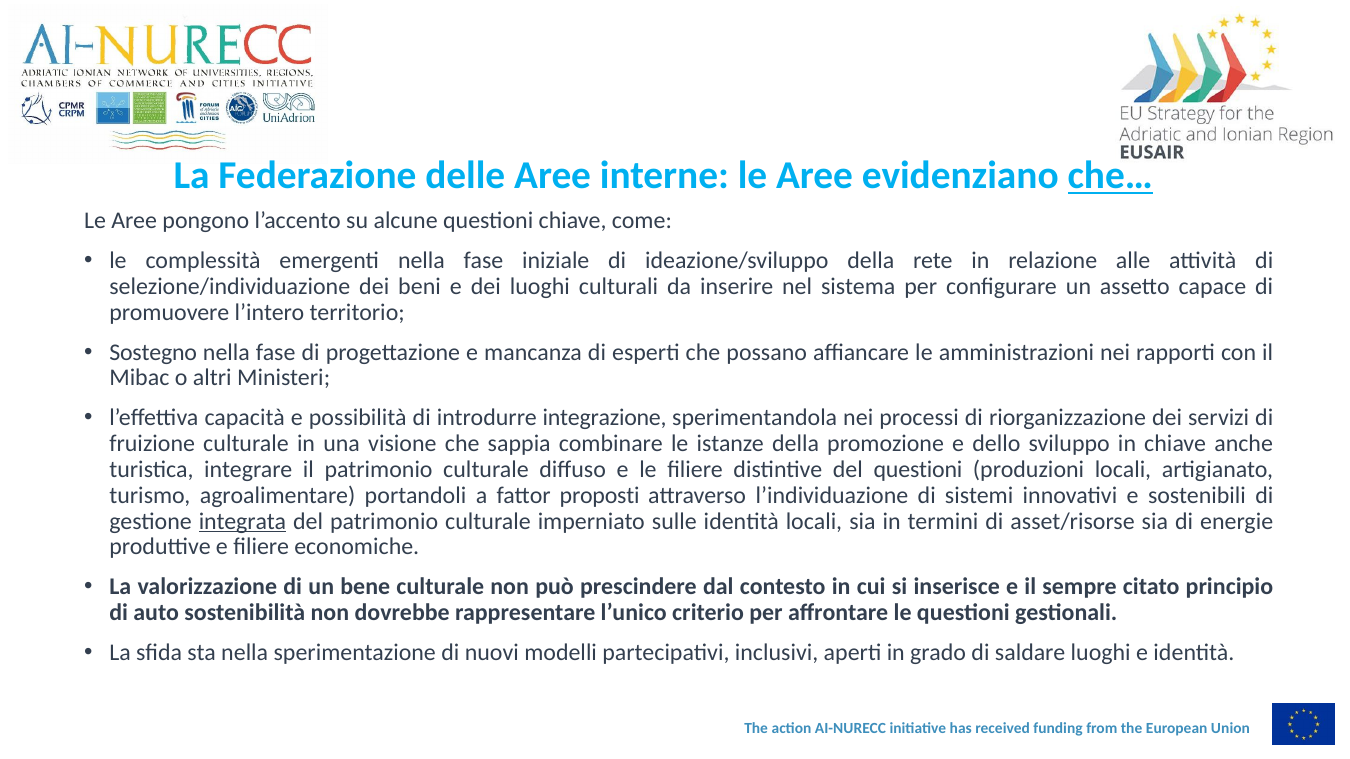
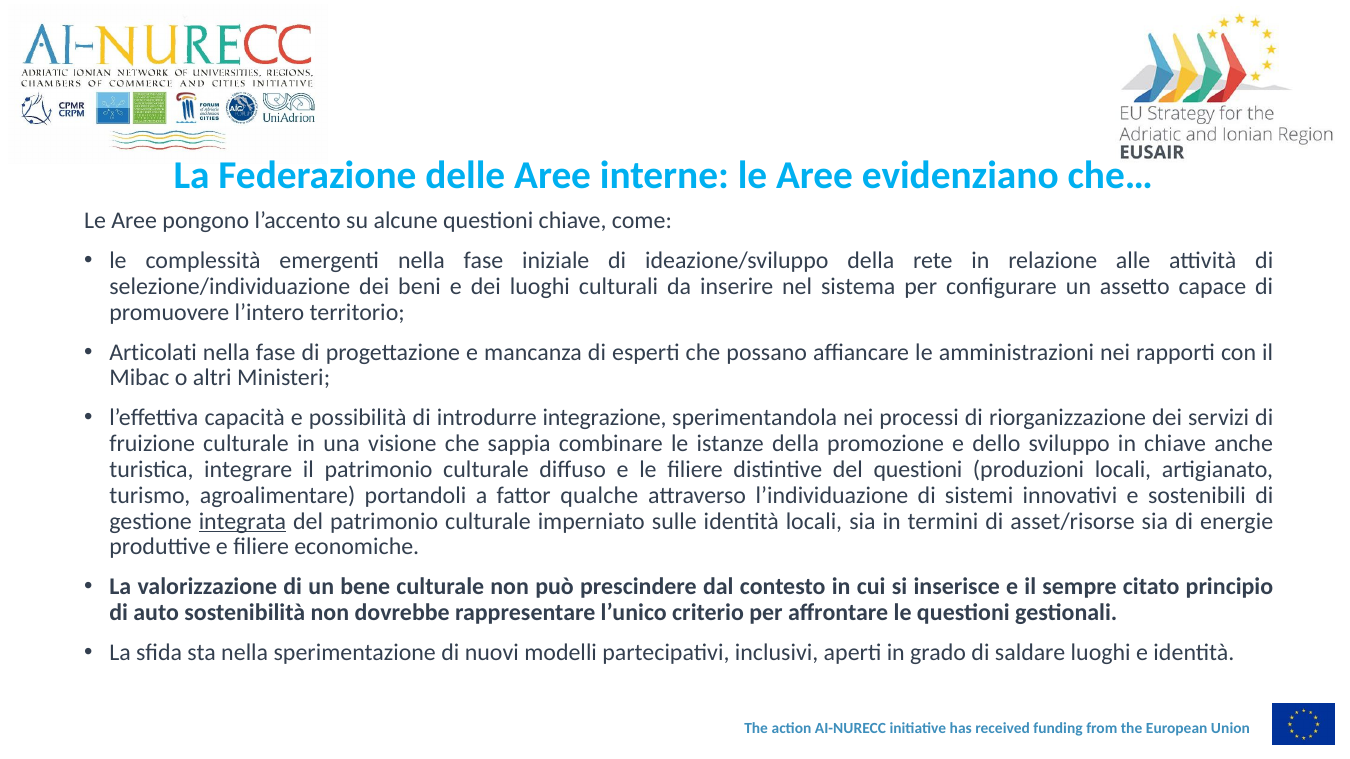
che… underline: present -> none
Sostegno: Sostegno -> Articolati
proposti: proposti -> qualche
